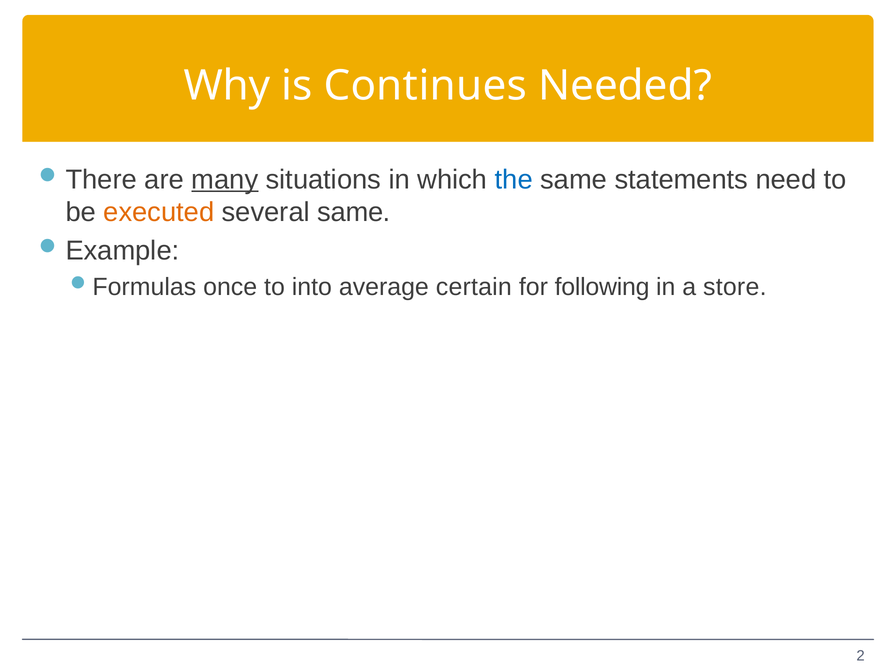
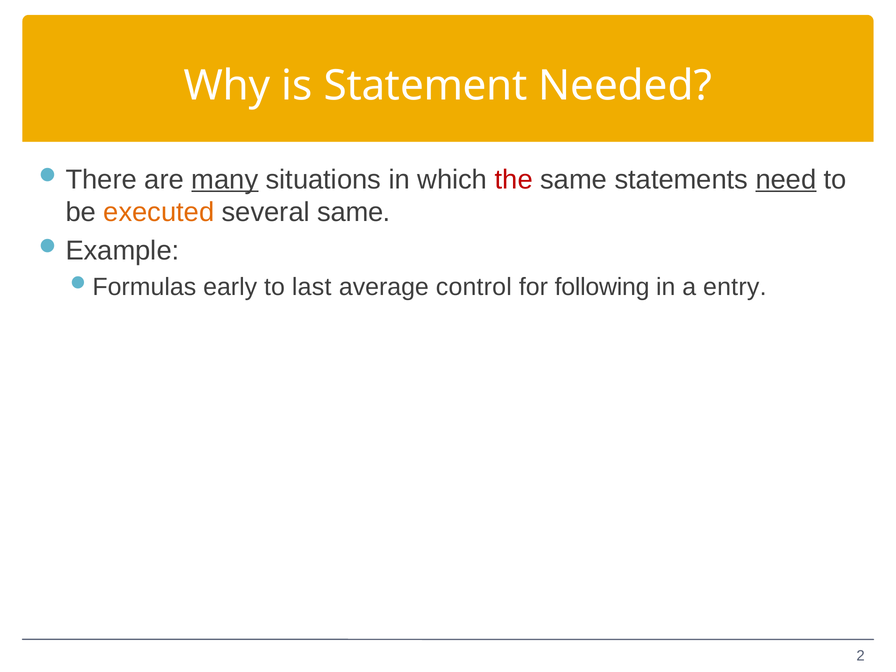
Continues: Continues -> Statement
the colour: blue -> red
need underline: none -> present
once: once -> early
into: into -> last
certain: certain -> control
store: store -> entry
